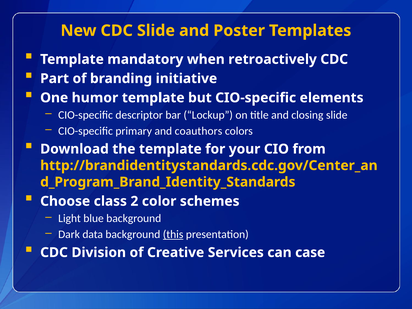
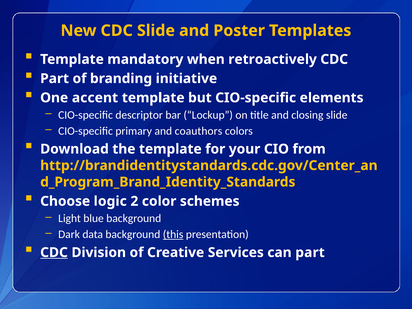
humor: humor -> accent
class: class -> logic
CDC at (54, 252) underline: none -> present
can case: case -> part
